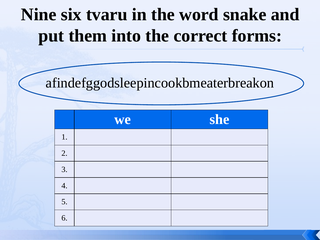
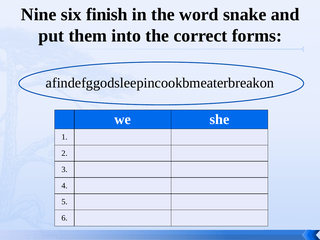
tvaru: tvaru -> finish
